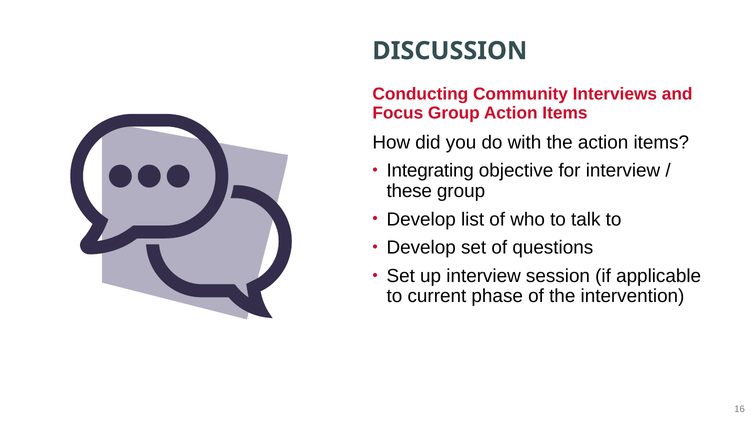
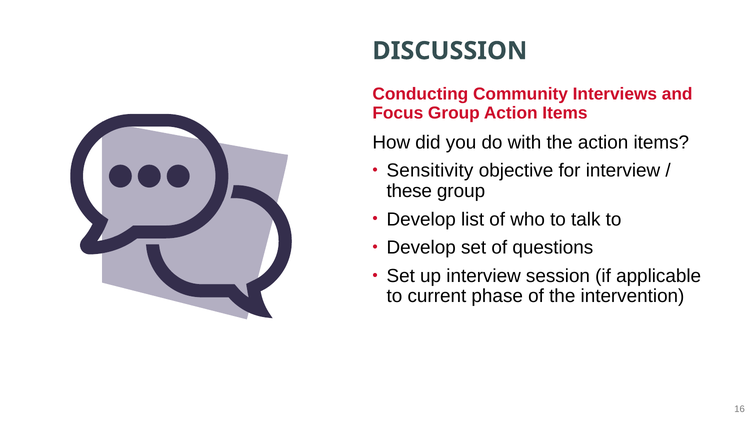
Integrating: Integrating -> Sensitivity
